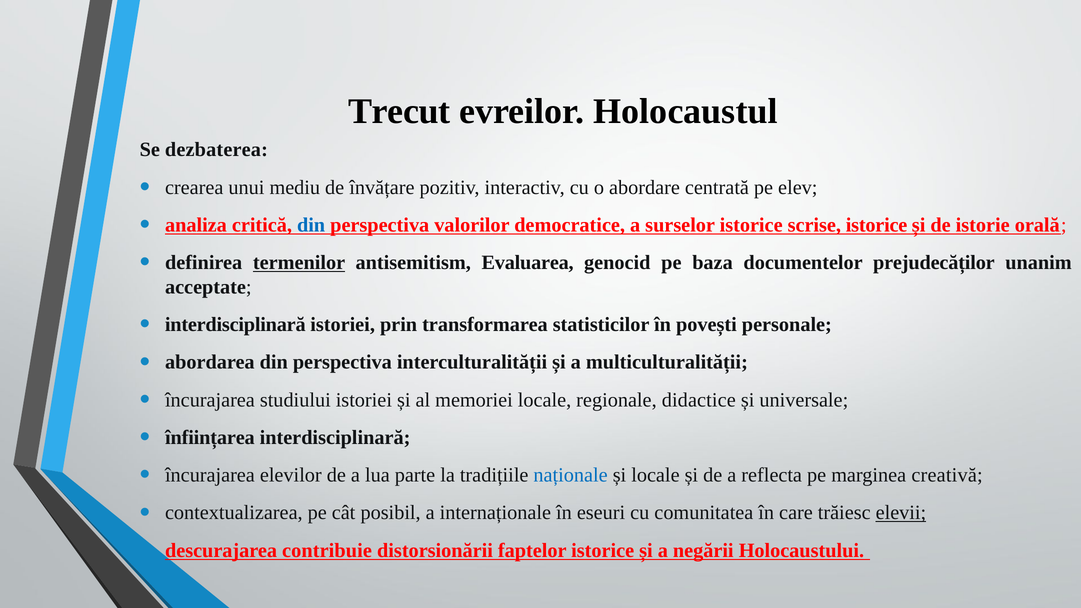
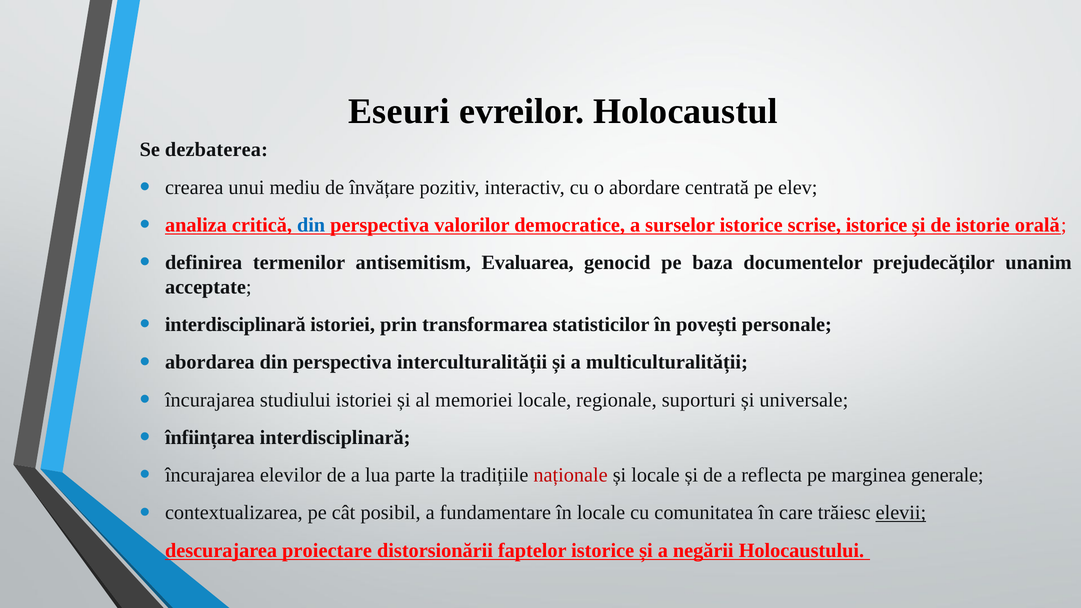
Trecut: Trecut -> Eseuri
termenilor underline: present -> none
didactice: didactice -> suporturi
naționale colour: blue -> red
creativă: creativă -> generale
internaționale: internaționale -> fundamentare
în eseuri: eseuri -> locale
contribuie: contribuie -> proiectare
